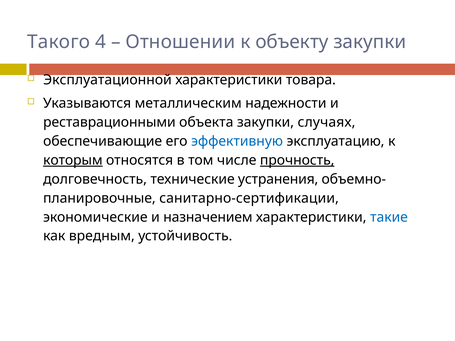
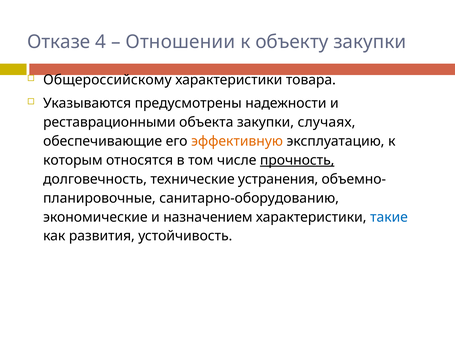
Такого: Такого -> Отказе
Эксплуатационной: Эксплуатационной -> Общероссийскому
металлическим: металлическим -> предусмотрены
эффективную colour: blue -> orange
которым underline: present -> none
санитарно-сертификации: санитарно-сертификации -> санитарно-оборудованию
вредным: вредным -> развития
